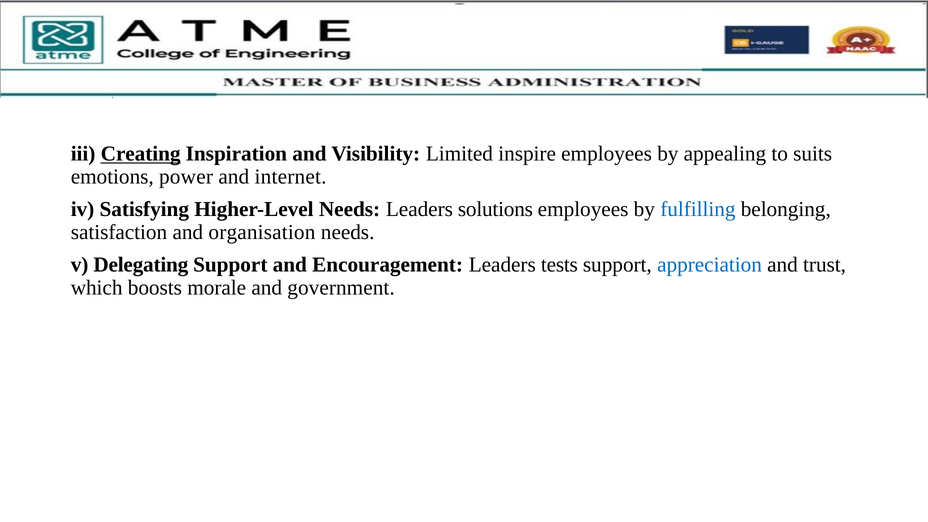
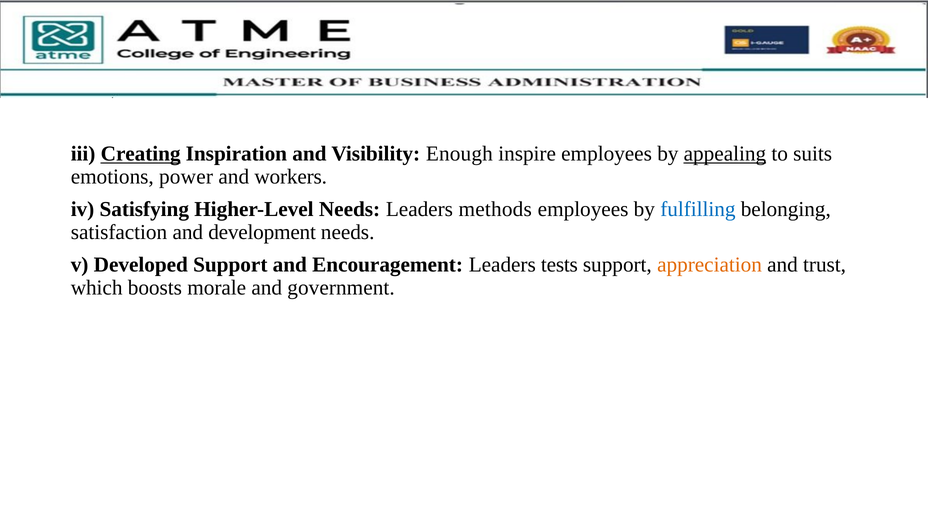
Limited: Limited -> Enough
appealing underline: none -> present
internet: internet -> workers
solutions: solutions -> methods
organisation: organisation -> development
Delegating: Delegating -> Developed
appreciation colour: blue -> orange
